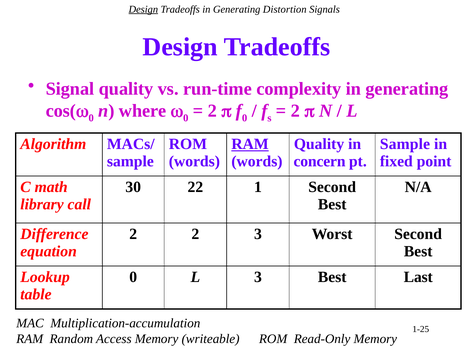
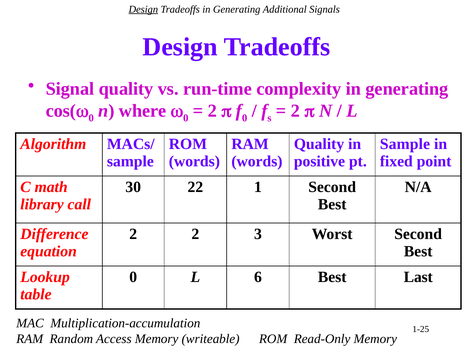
Distortion: Distortion -> Additional
RAM at (250, 144) underline: present -> none
concern: concern -> positive
L 3: 3 -> 6
